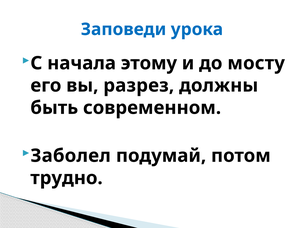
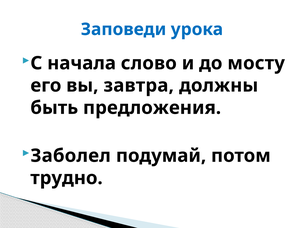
этому: этому -> слово
разрез: разрез -> завтра
современном: современном -> предложения
